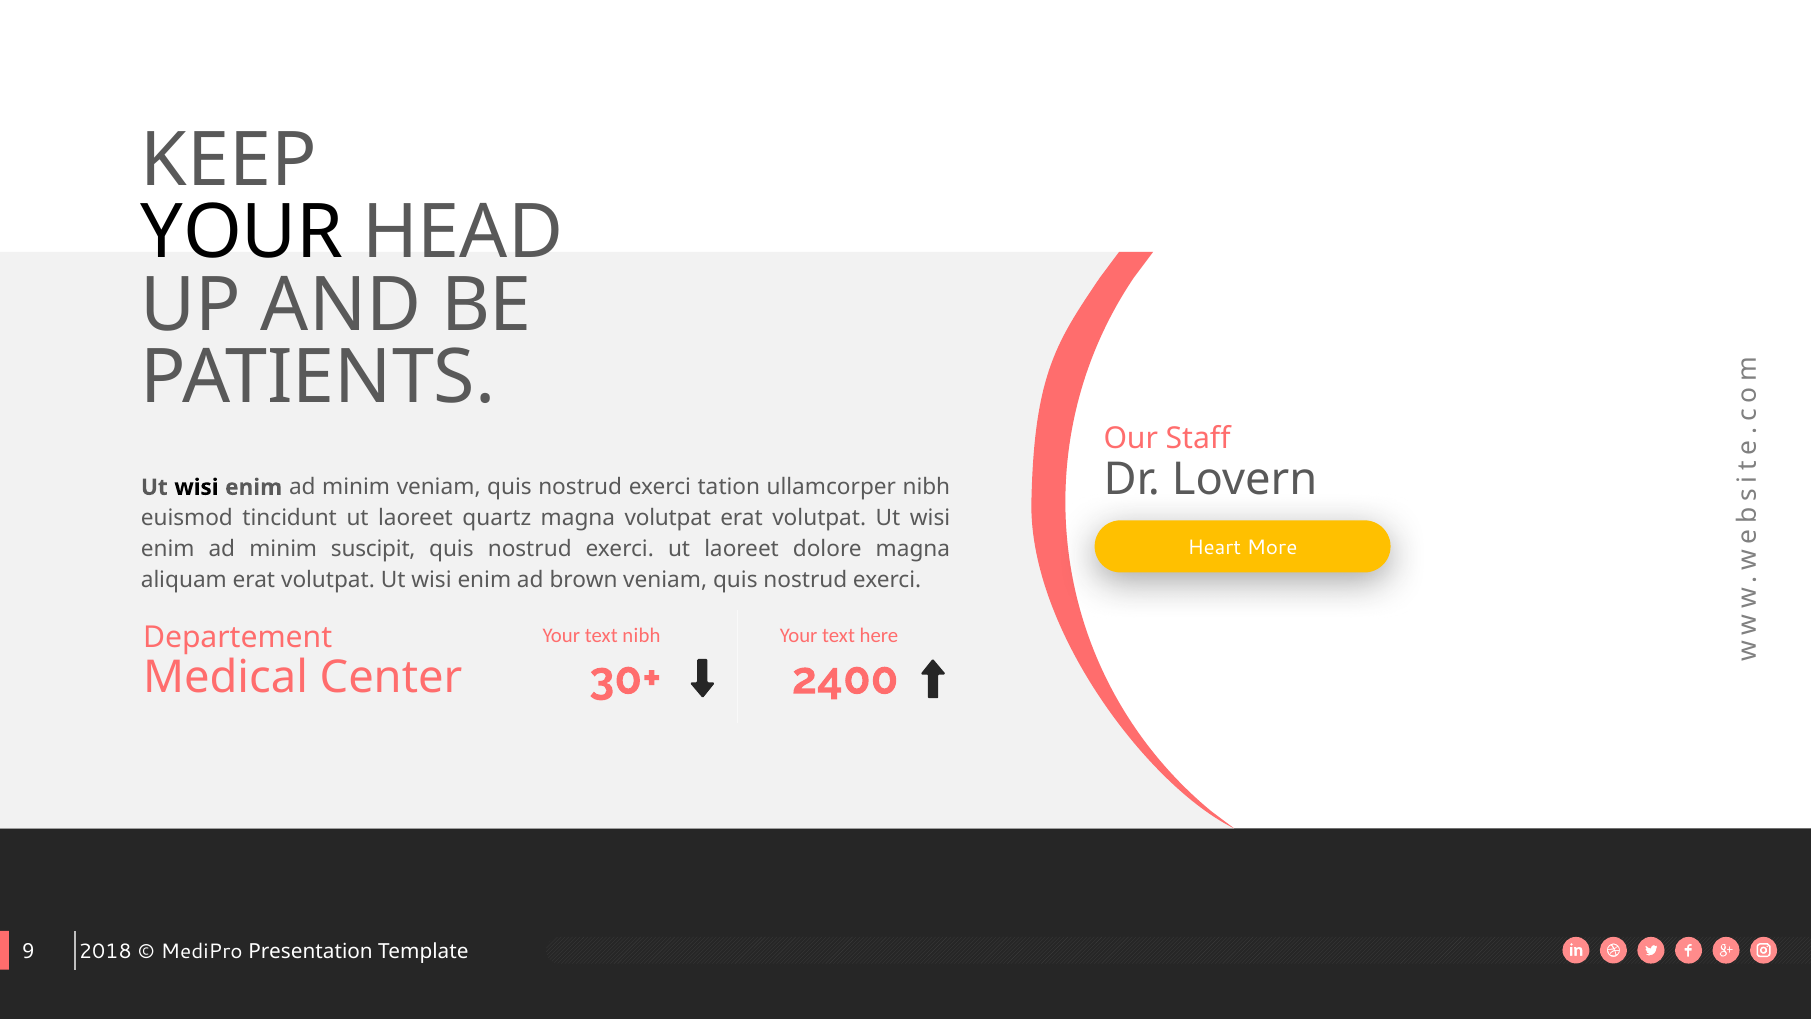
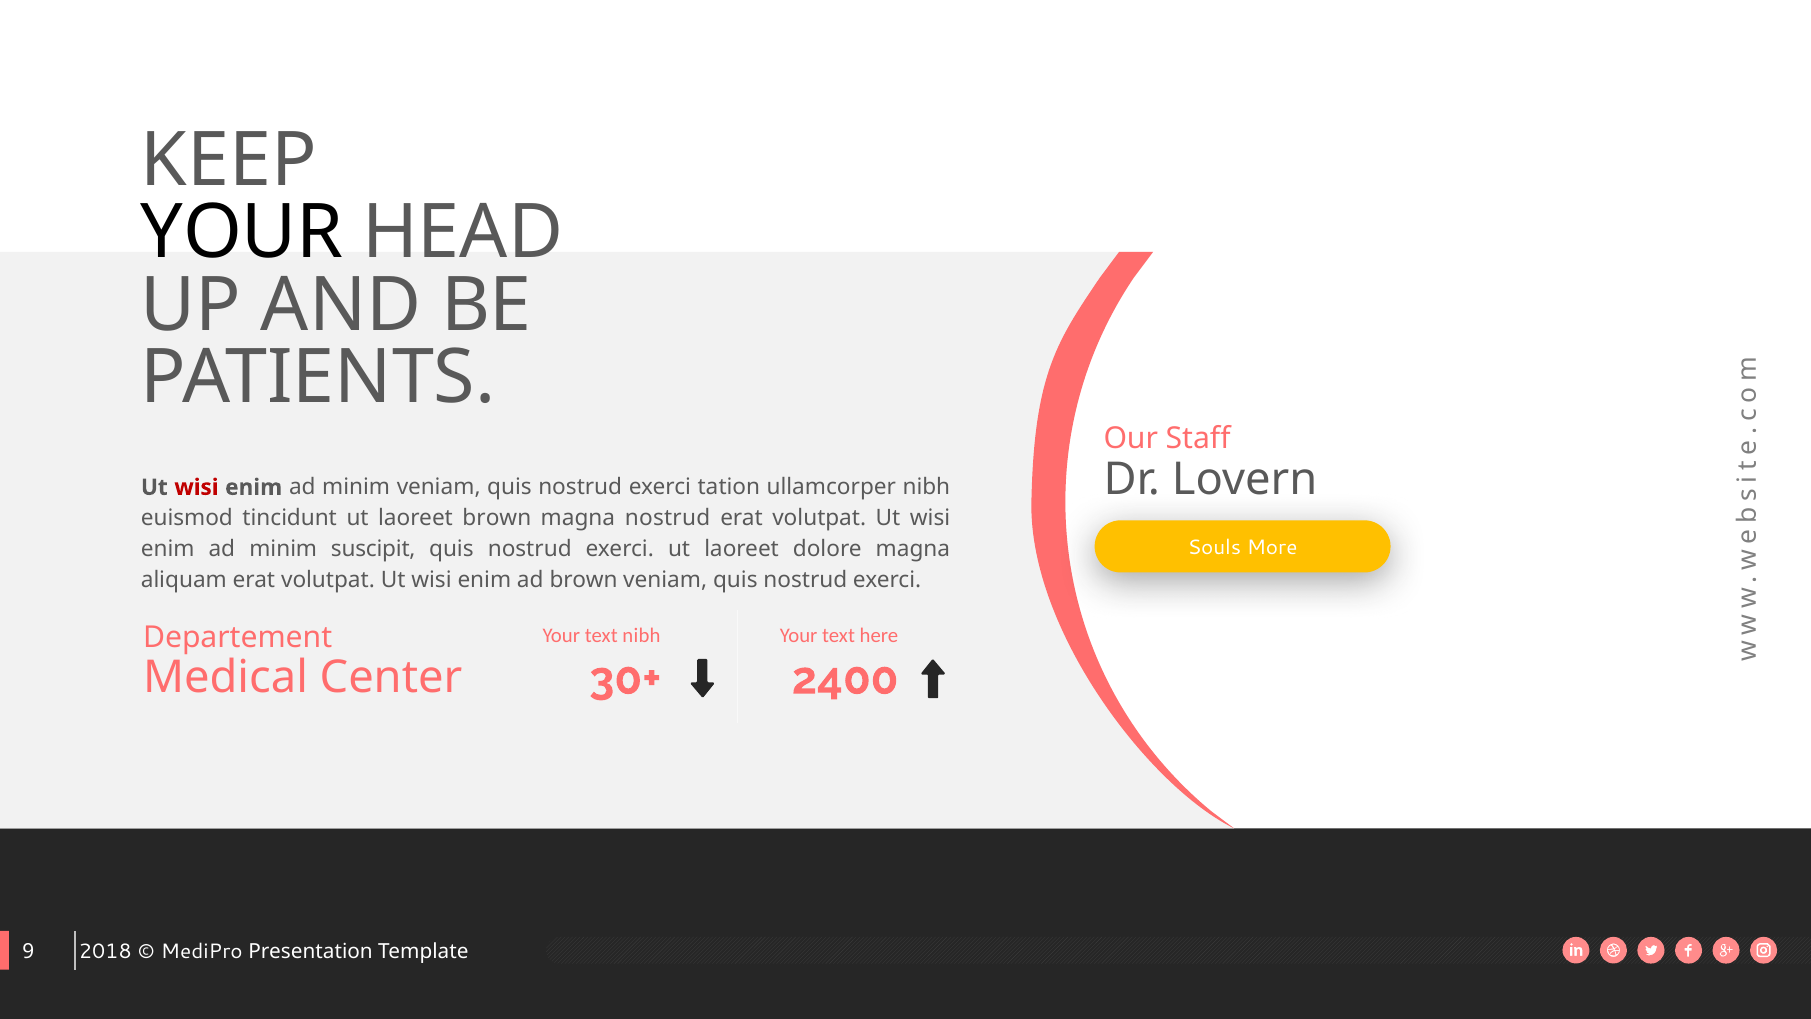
wisi at (196, 487) colour: black -> red
laoreet quartz: quartz -> brown
magna volutpat: volutpat -> nostrud
Heart: Heart -> Souls
